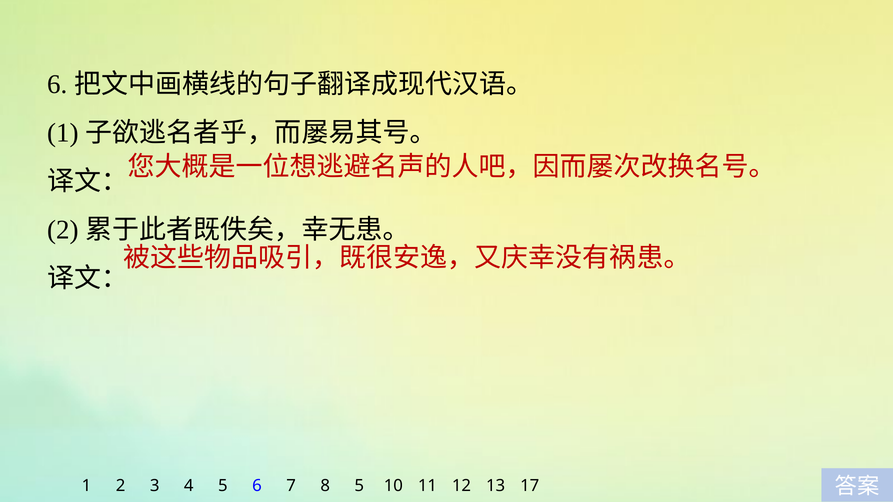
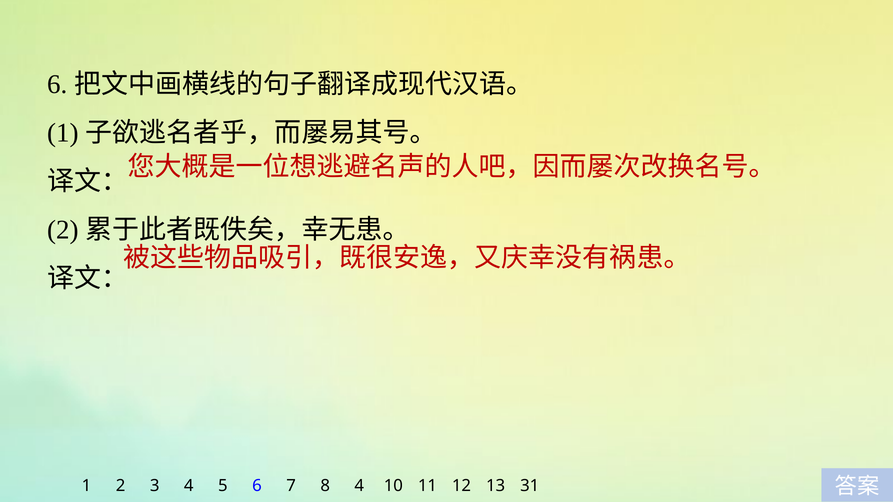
8 5: 5 -> 4
17: 17 -> 31
